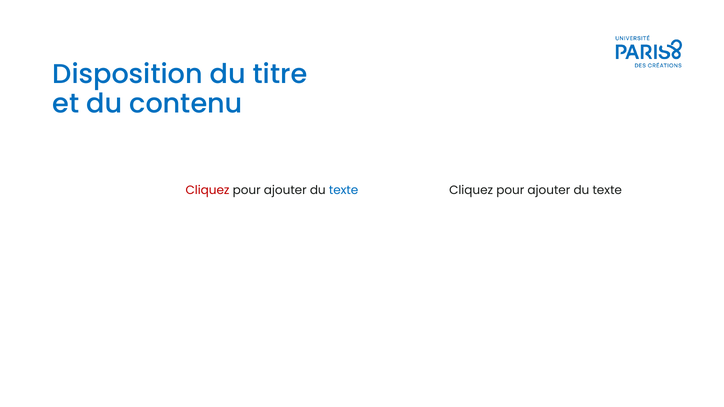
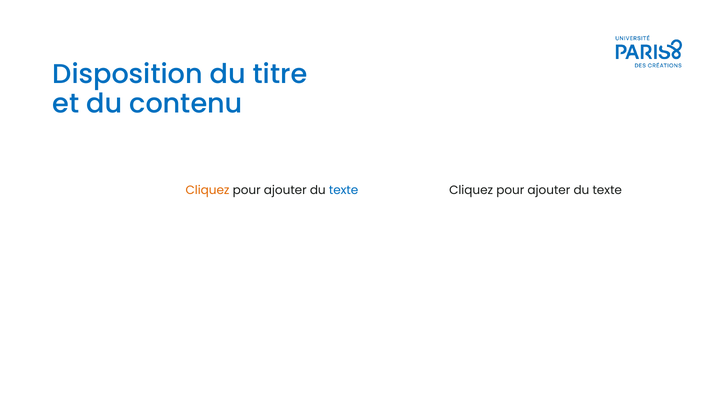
Cliquez at (207, 190) colour: red -> orange
